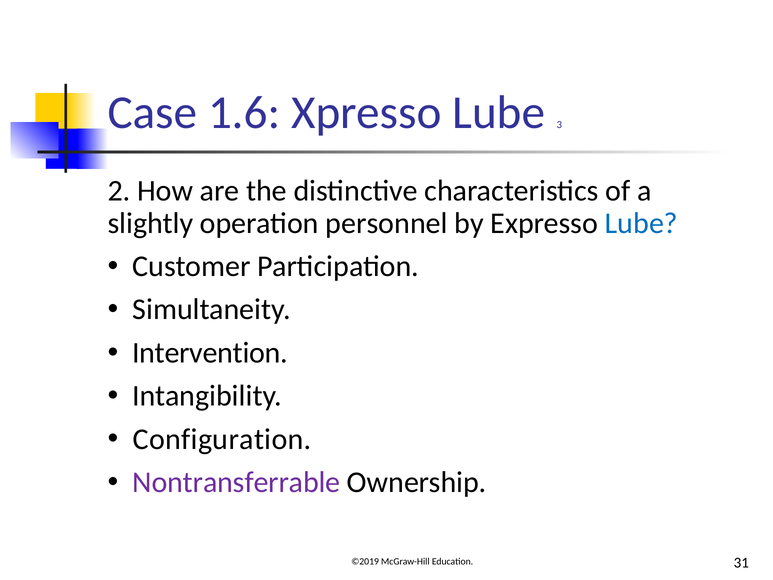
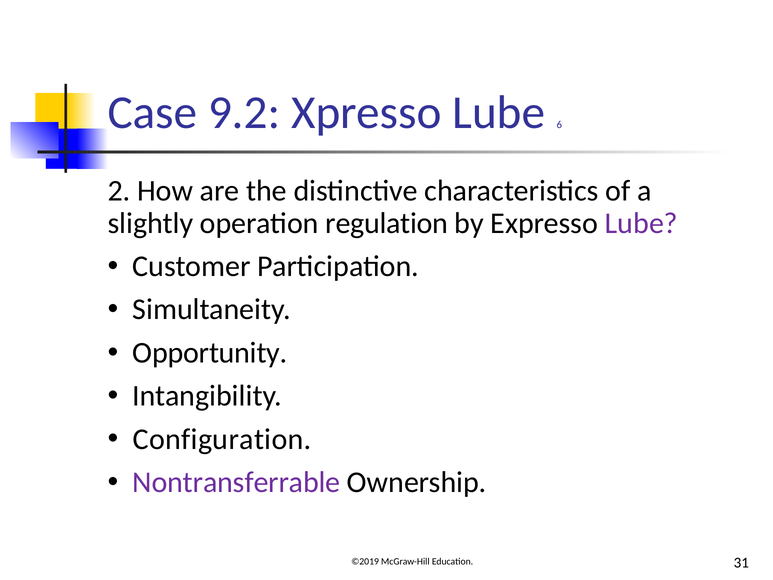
1.6: 1.6 -> 9.2
3: 3 -> 6
personnel: personnel -> regulation
Lube at (641, 223) colour: blue -> purple
Intervention: Intervention -> Opportunity
